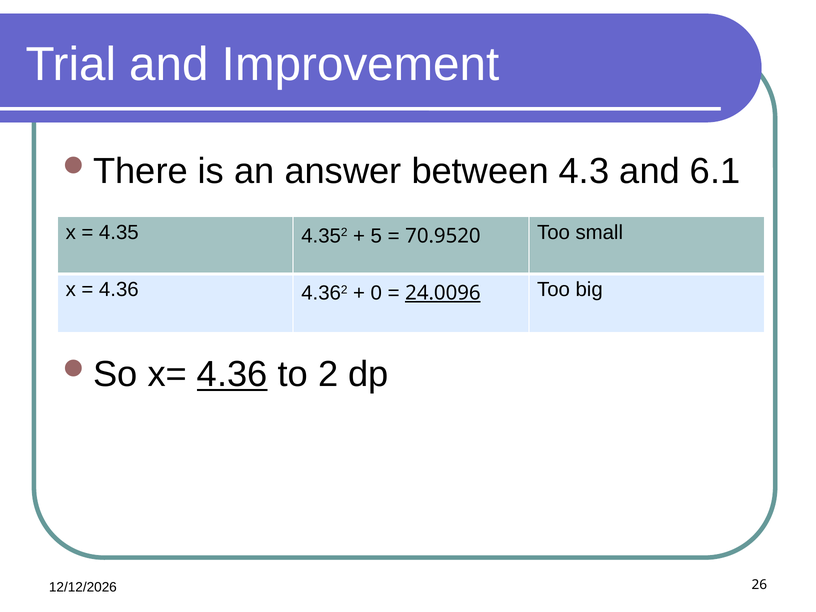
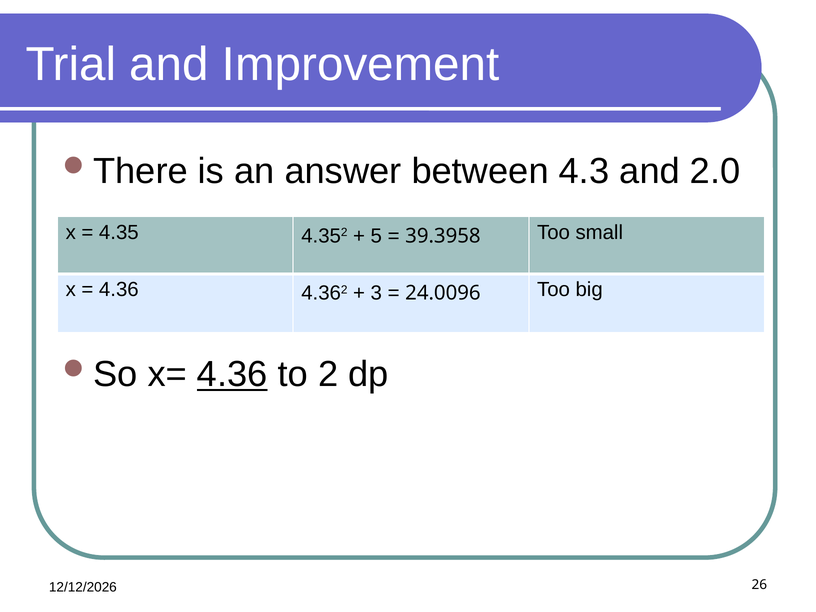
6.1: 6.1 -> 2.0
70.9520: 70.9520 -> 39.3958
0: 0 -> 3
24.0096 underline: present -> none
